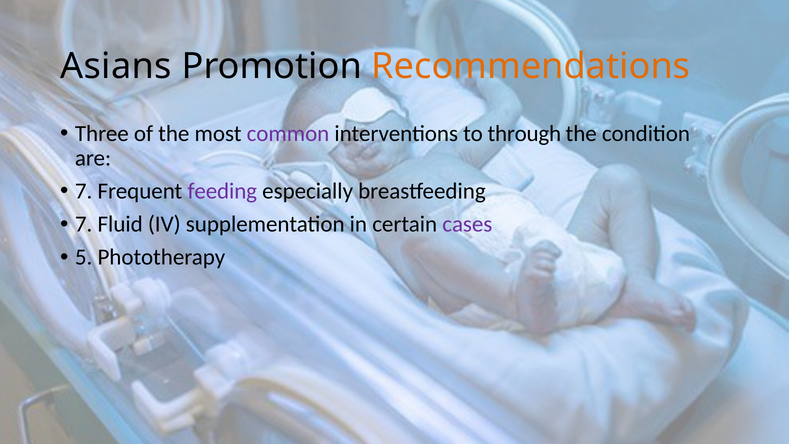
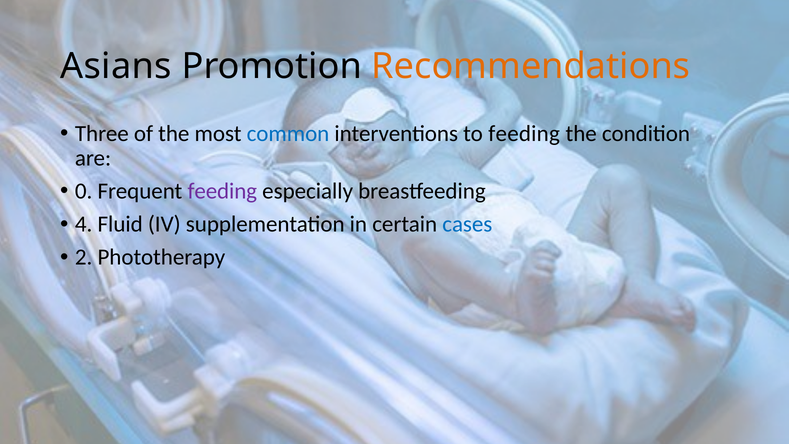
common colour: purple -> blue
to through: through -> feeding
7 at (84, 191): 7 -> 0
7 at (84, 224): 7 -> 4
cases colour: purple -> blue
5: 5 -> 2
